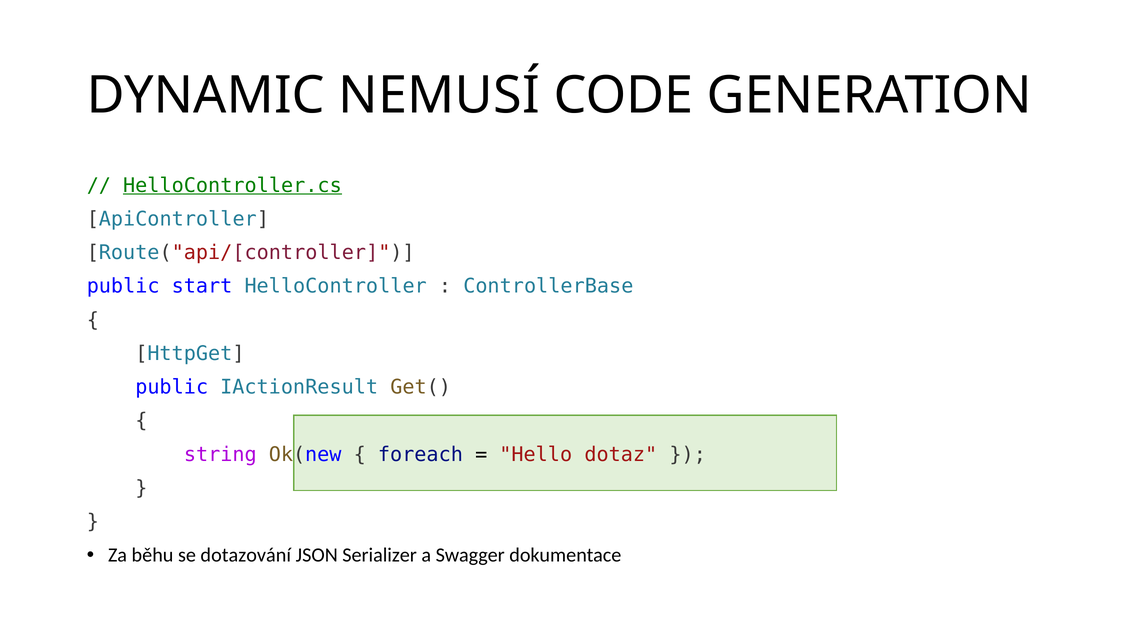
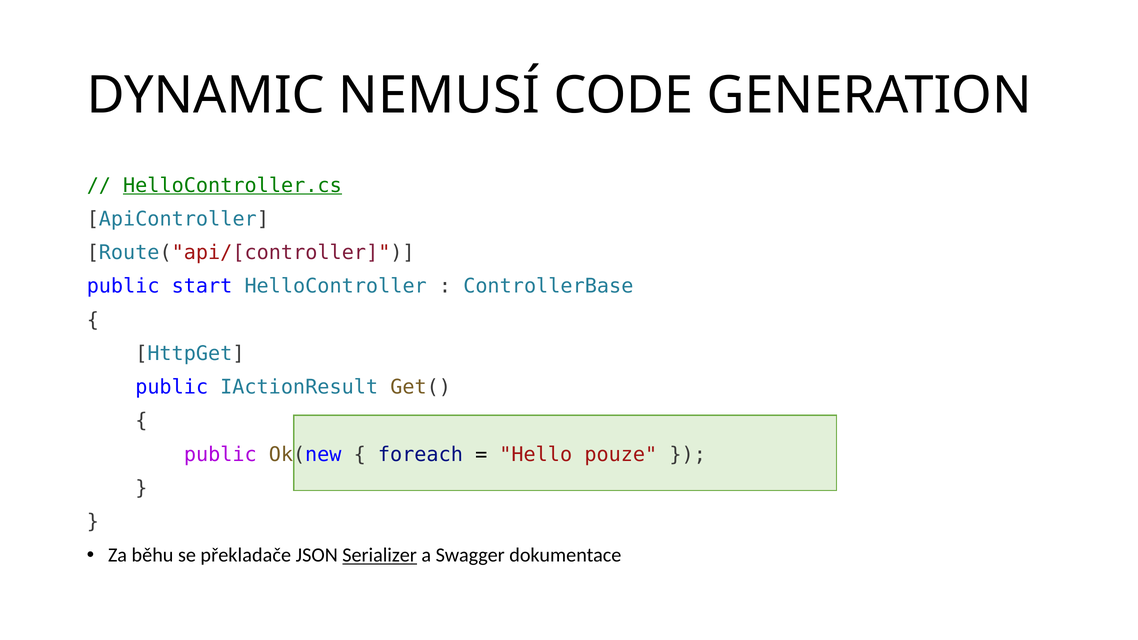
string at (220, 455): string -> public
dotaz: dotaz -> pouze
dotazování: dotazování -> překladače
Serializer underline: none -> present
